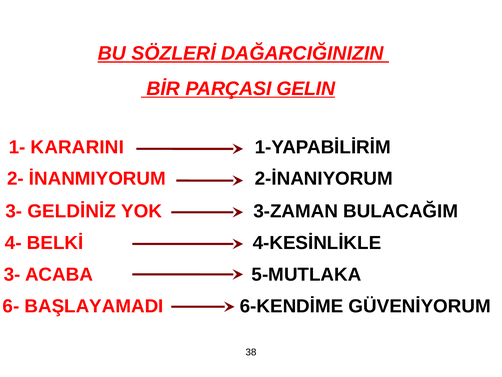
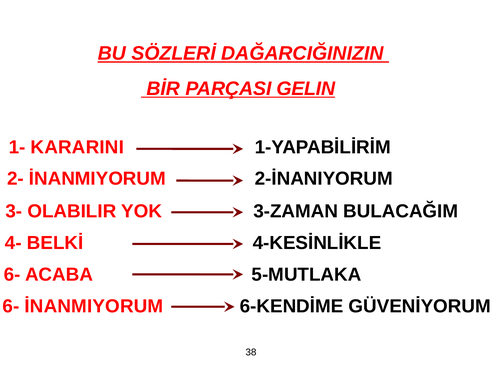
GELDİNİZ: GELDİNİZ -> OLABILIR
3- at (12, 274): 3- -> 6-
6- BAŞLAYAMADI: BAŞLAYAMADI -> İNANMIYORUM
